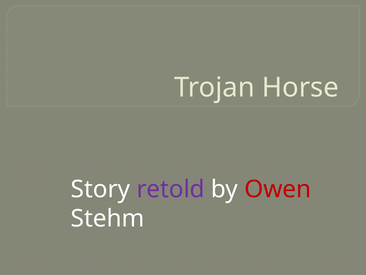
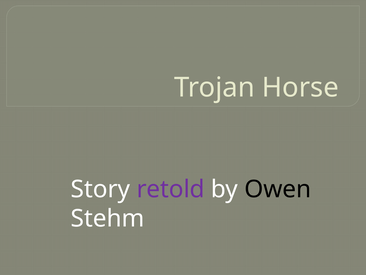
Owen colour: red -> black
